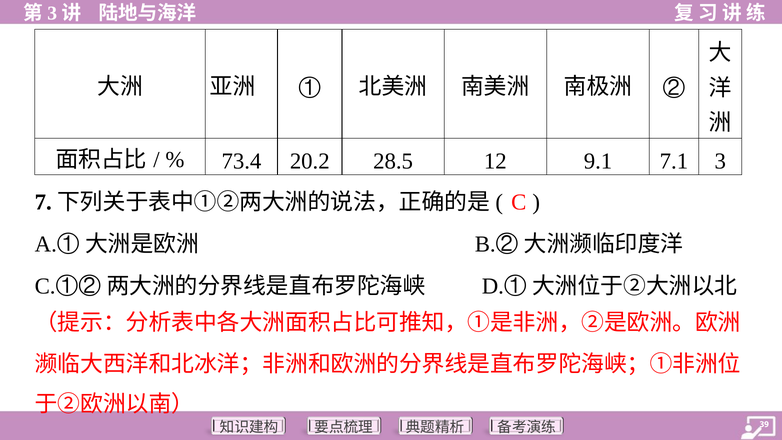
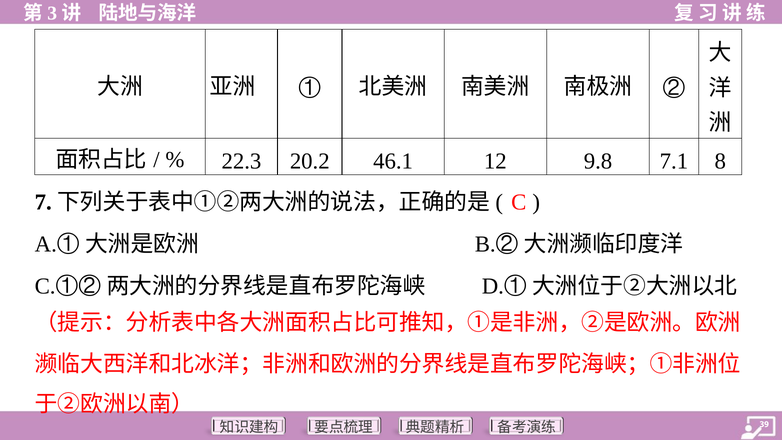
73.4: 73.4 -> 22.3
28.5: 28.5 -> 46.1
9.1: 9.1 -> 9.8
3: 3 -> 8
